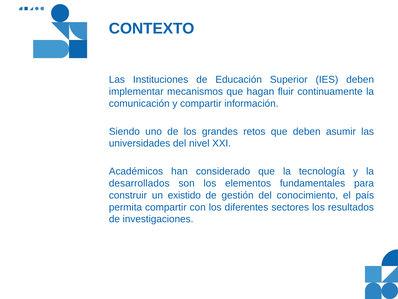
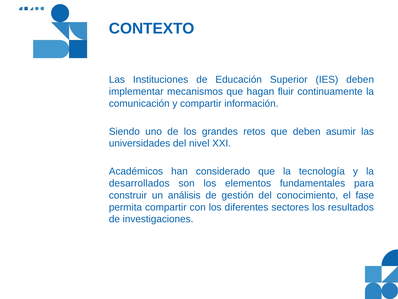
existido: existido -> análisis
país: país -> fase
